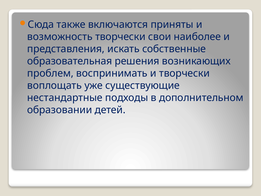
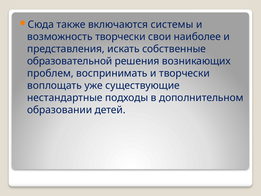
приняты: приняты -> системы
образовательная: образовательная -> образовательной
